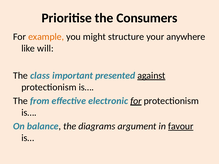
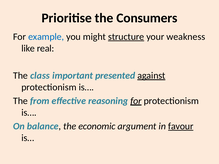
example colour: orange -> blue
structure underline: none -> present
anywhere: anywhere -> weakness
will: will -> real
electronic: electronic -> reasoning
diagrams: diagrams -> economic
